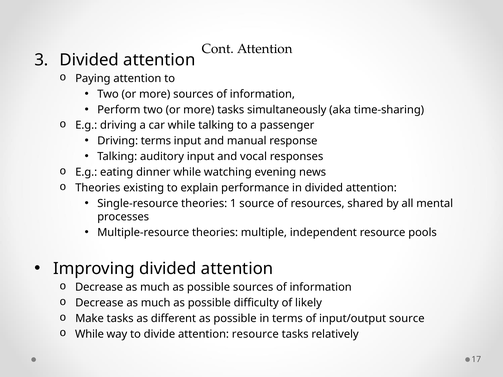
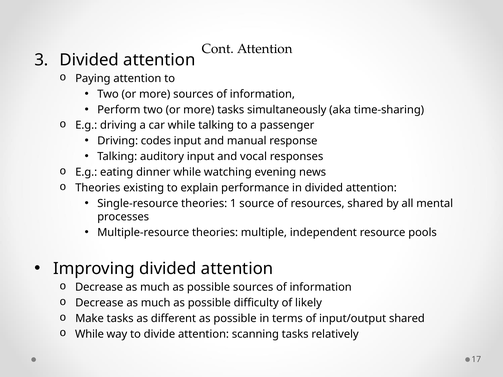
Driving terms: terms -> codes
input/output source: source -> shared
attention resource: resource -> scanning
